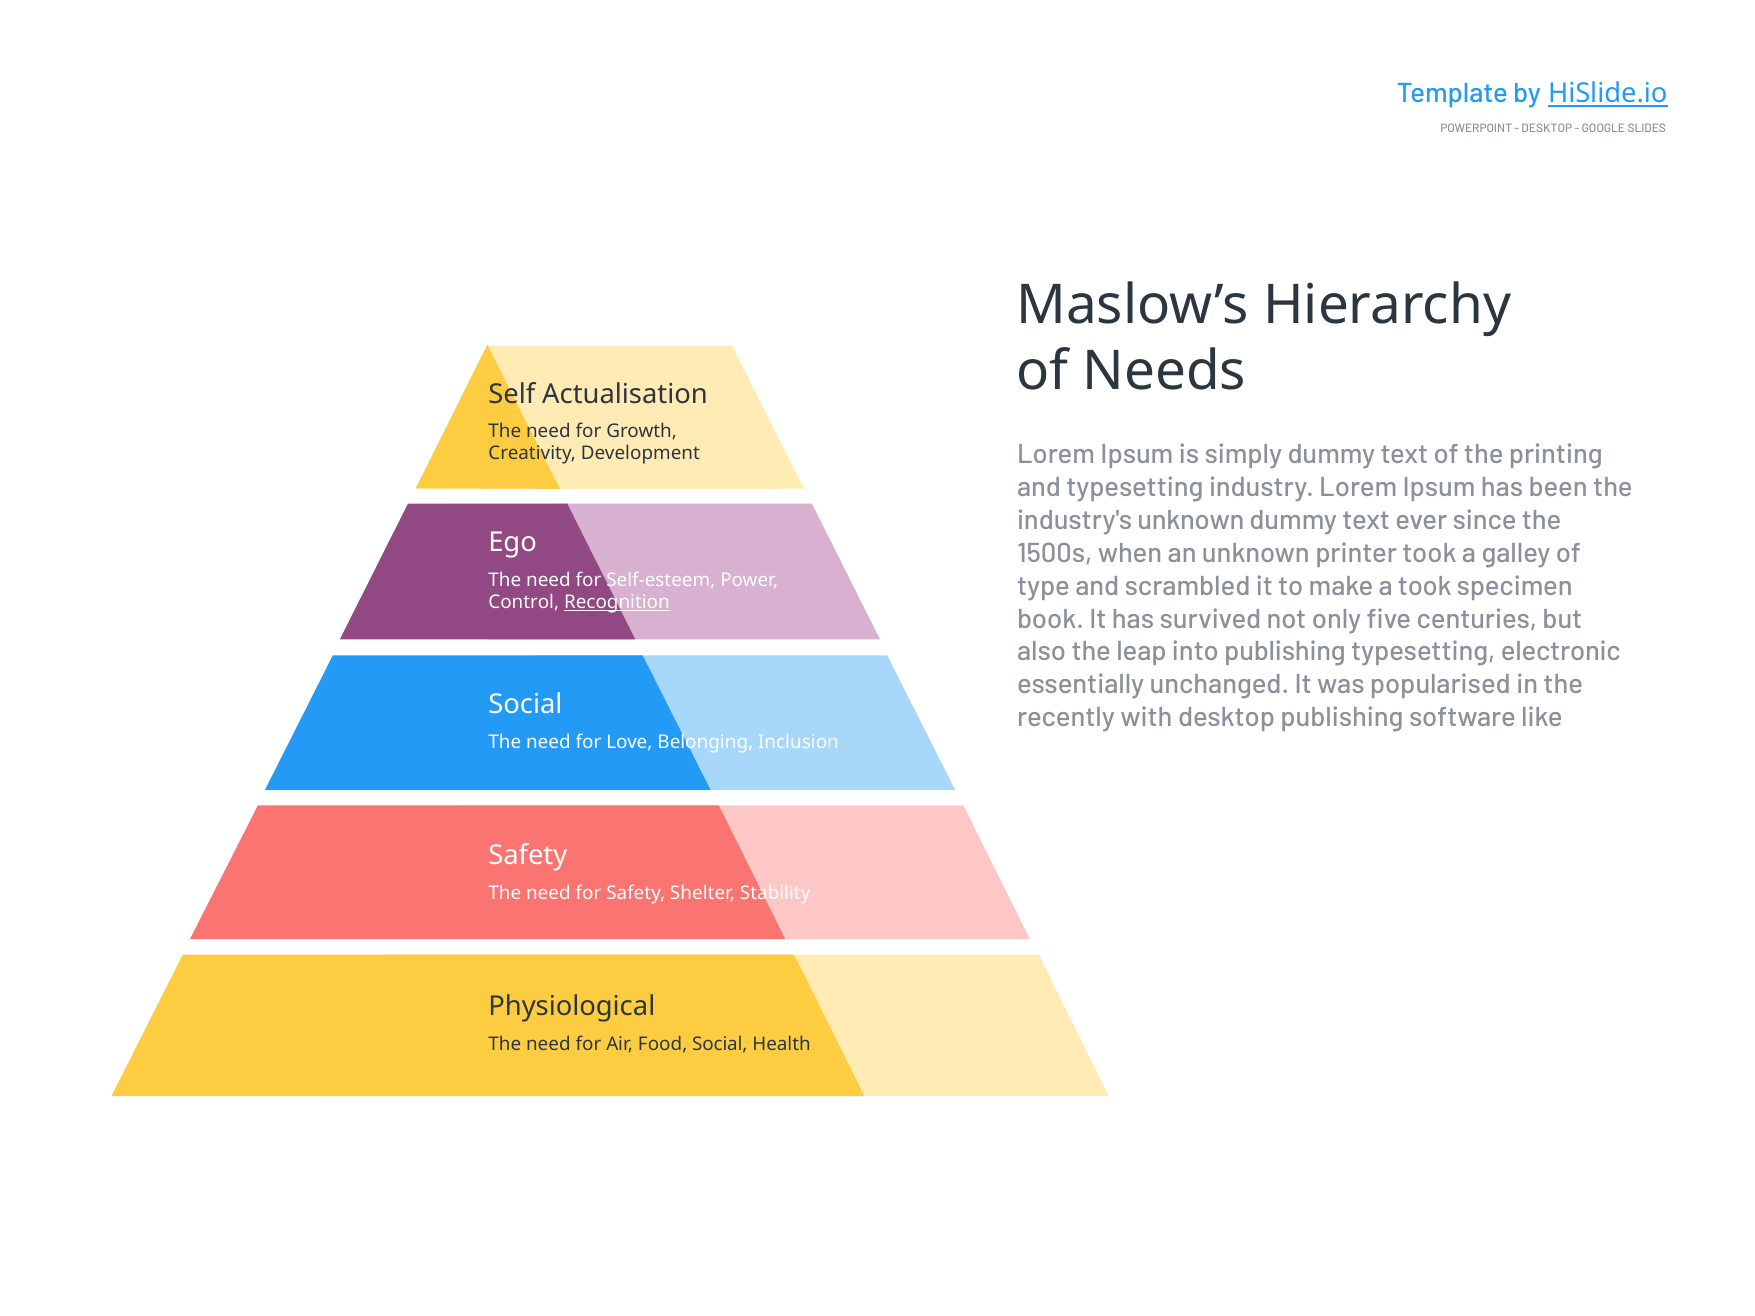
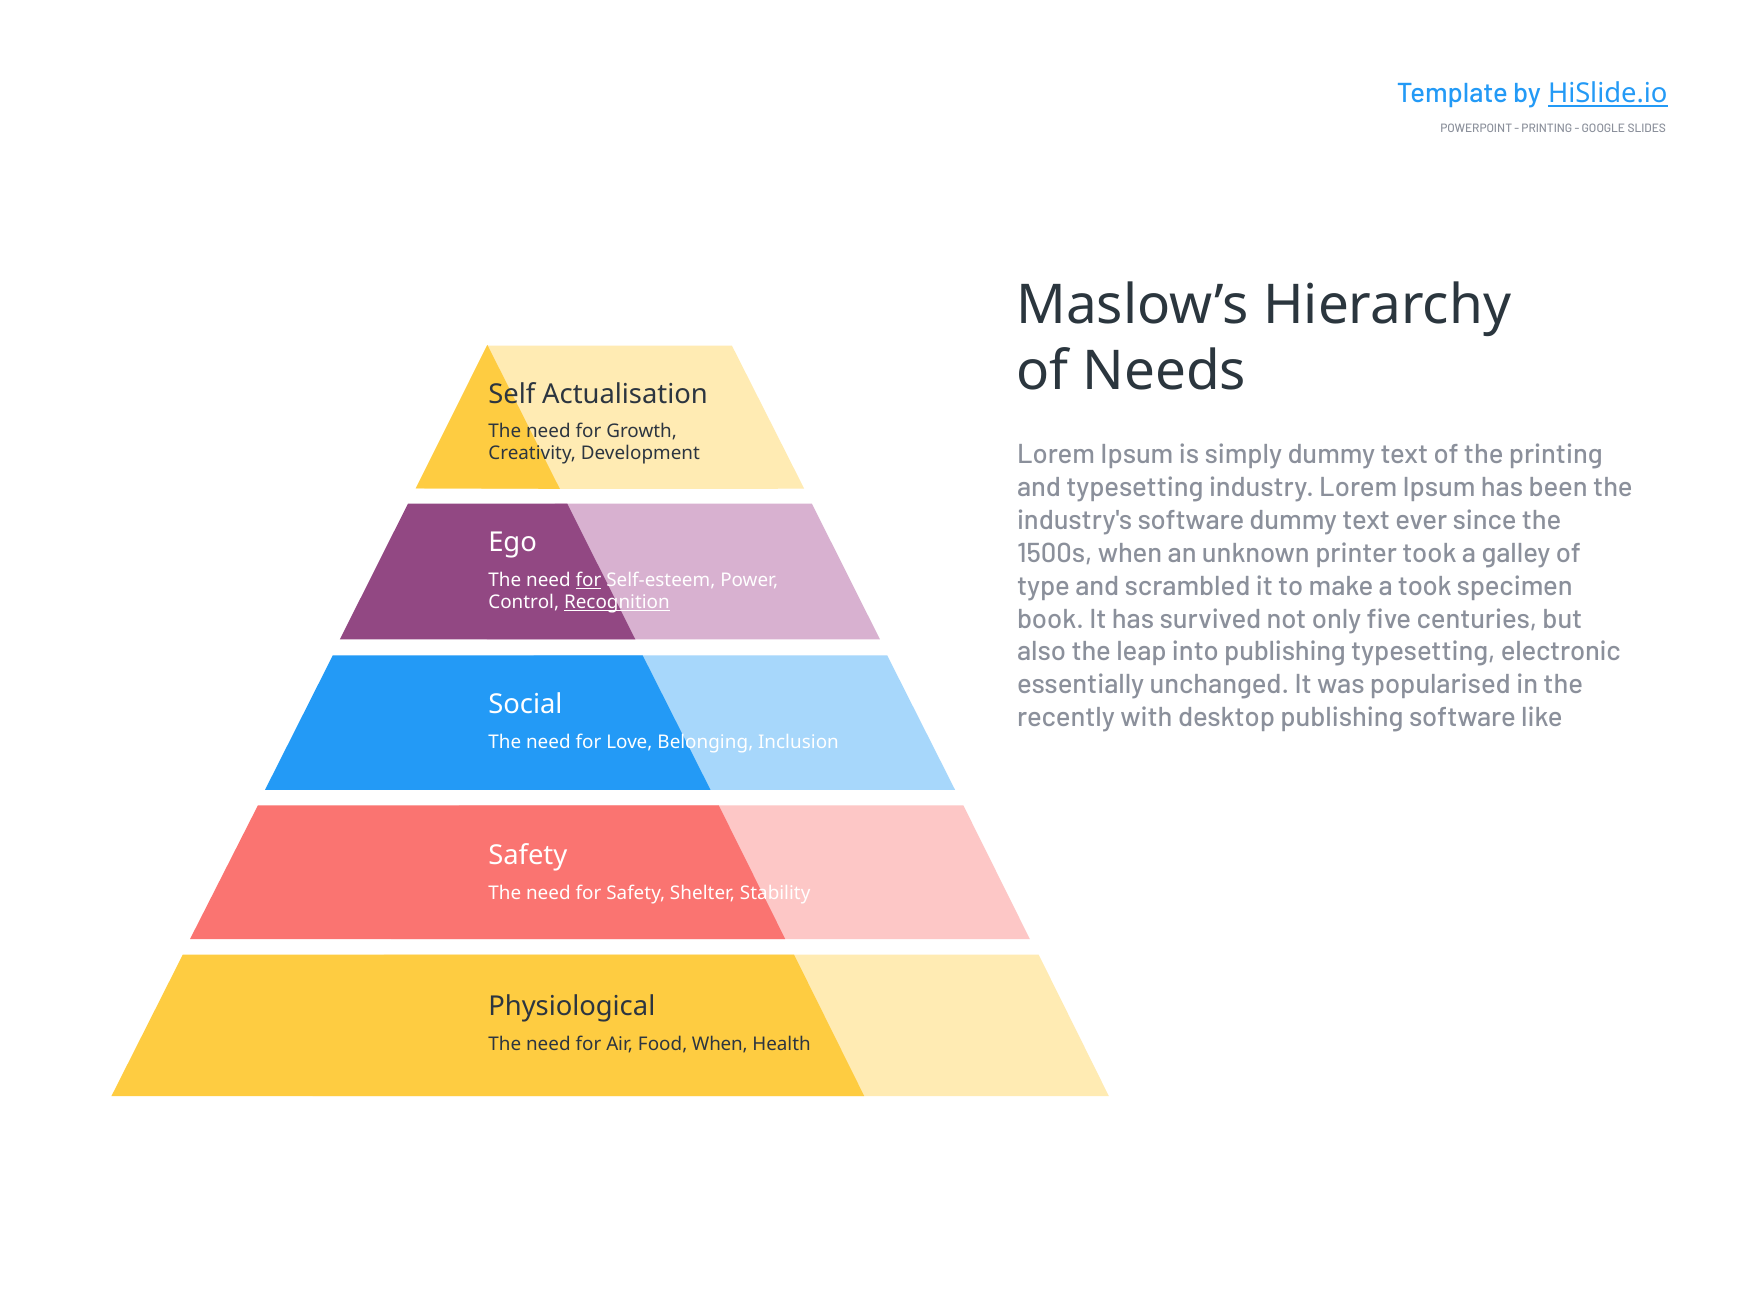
DESKTOP at (1547, 129): DESKTOP -> PRINTING
industry's unknown: unknown -> software
for at (588, 580) underline: none -> present
Food Social: Social -> When
